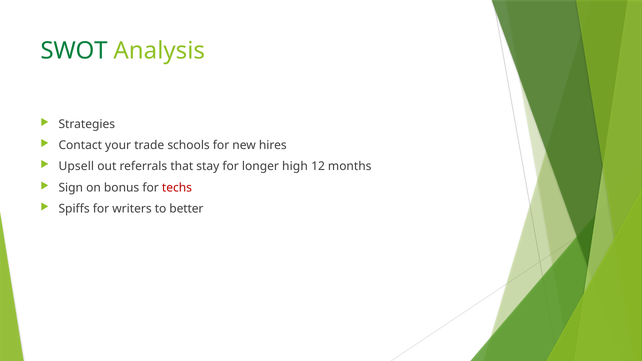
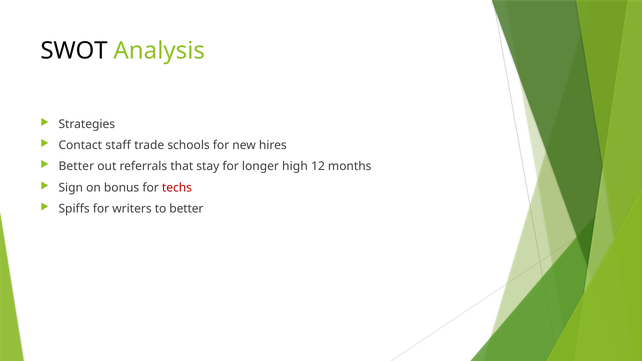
SWOT colour: green -> black
your: your -> staff
Upsell at (76, 167): Upsell -> Better
